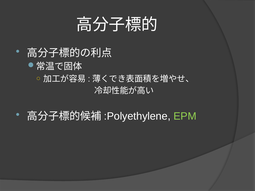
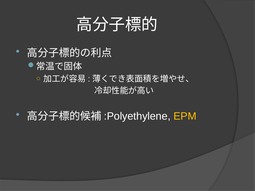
EPM colour: light green -> yellow
